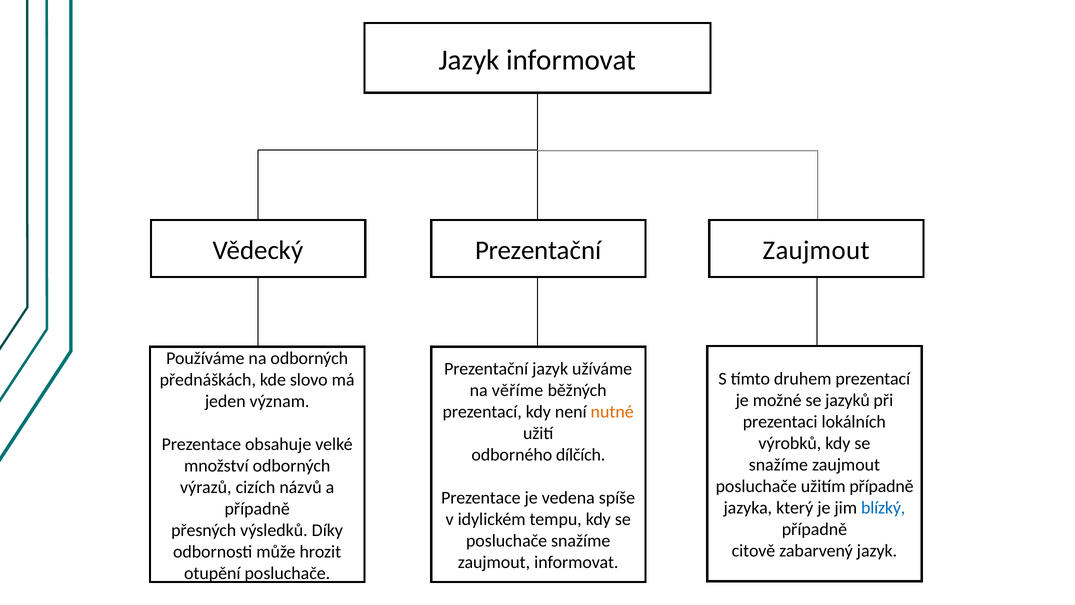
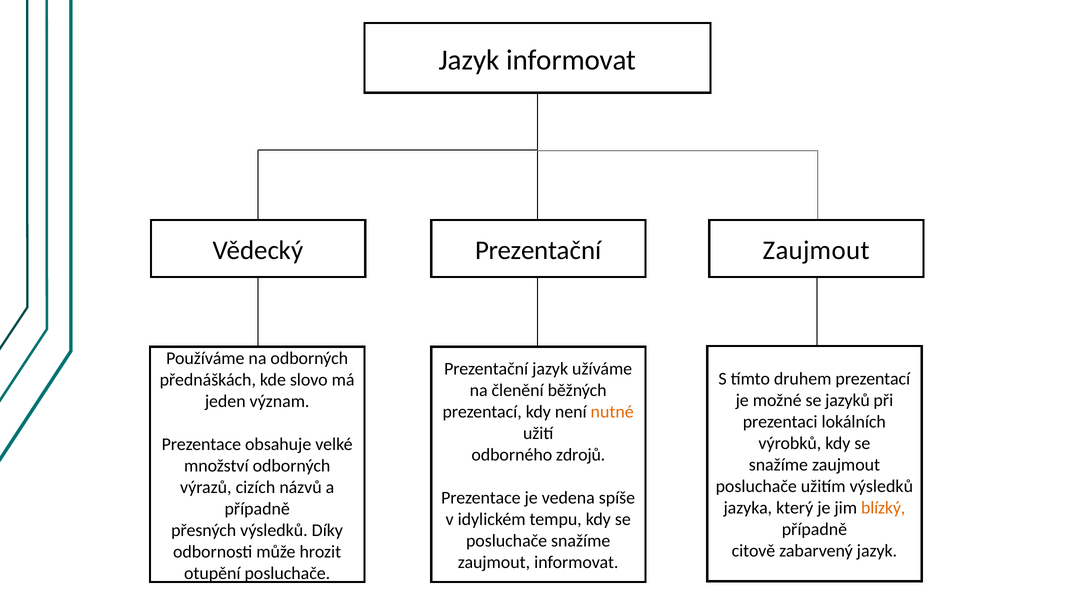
věříme: věříme -> členění
dílčích: dílčích -> zdrojů
užitím případně: případně -> výsledků
blízký colour: blue -> orange
